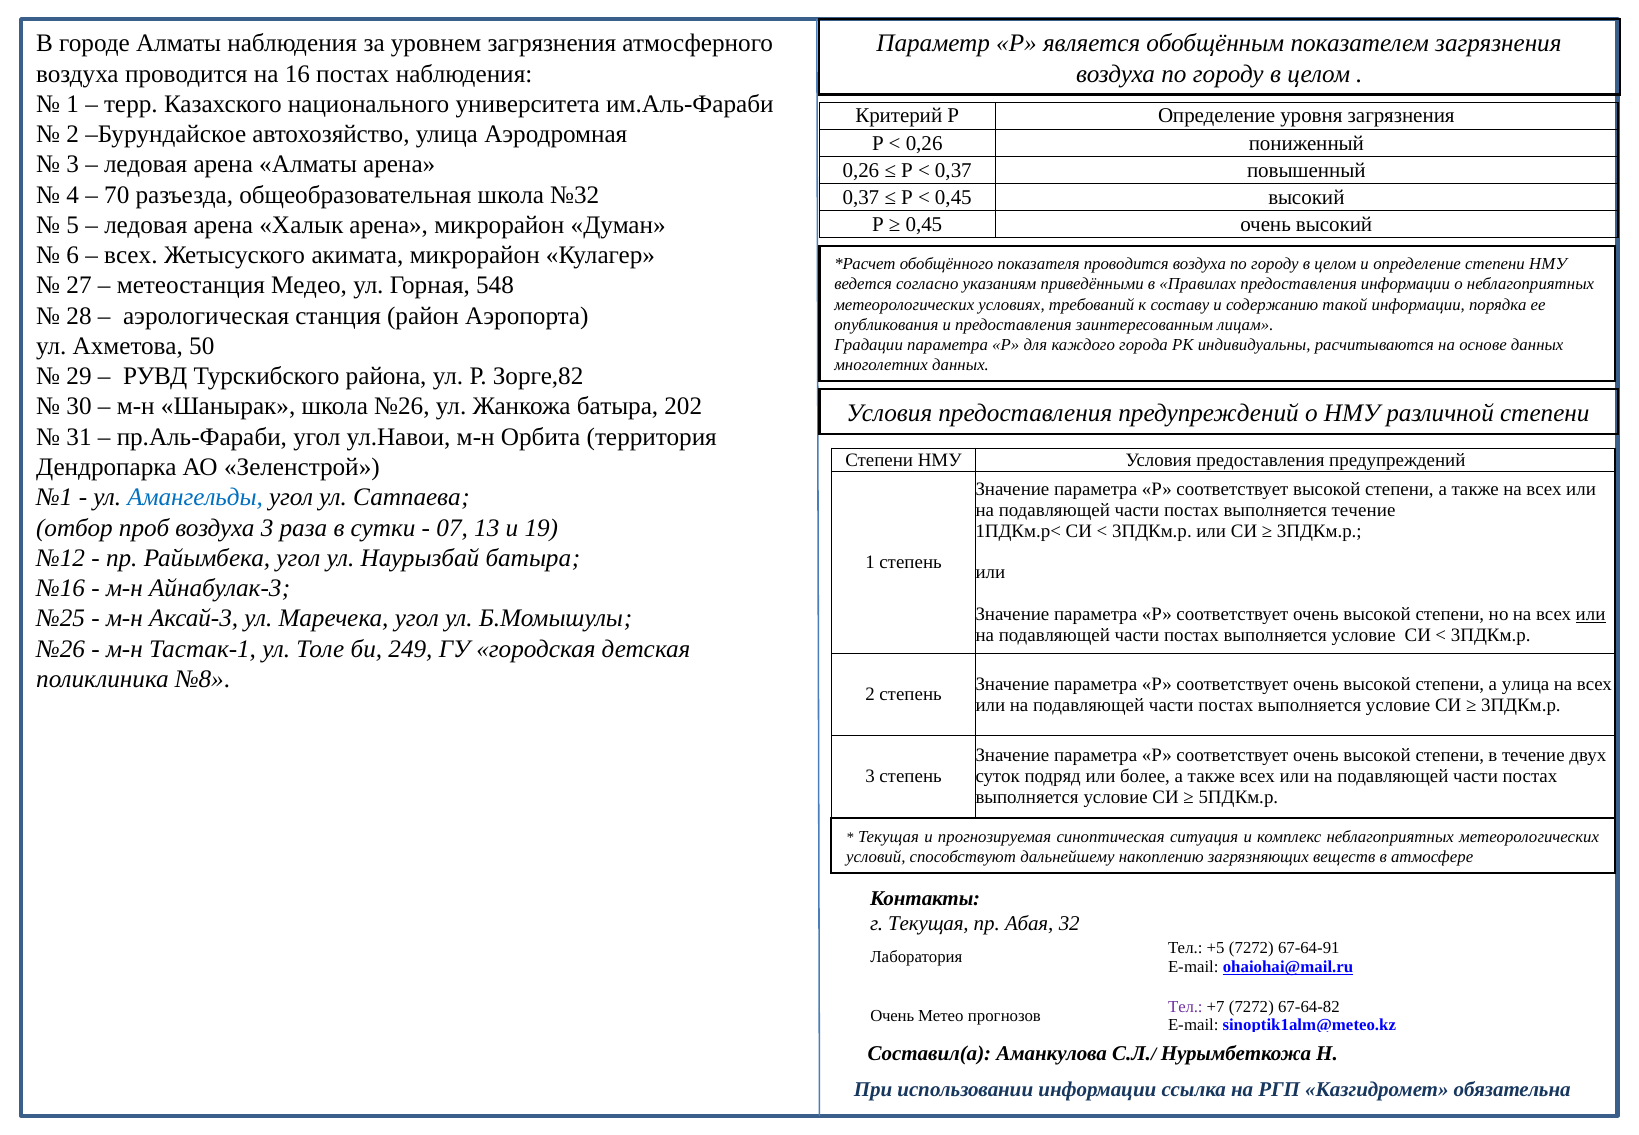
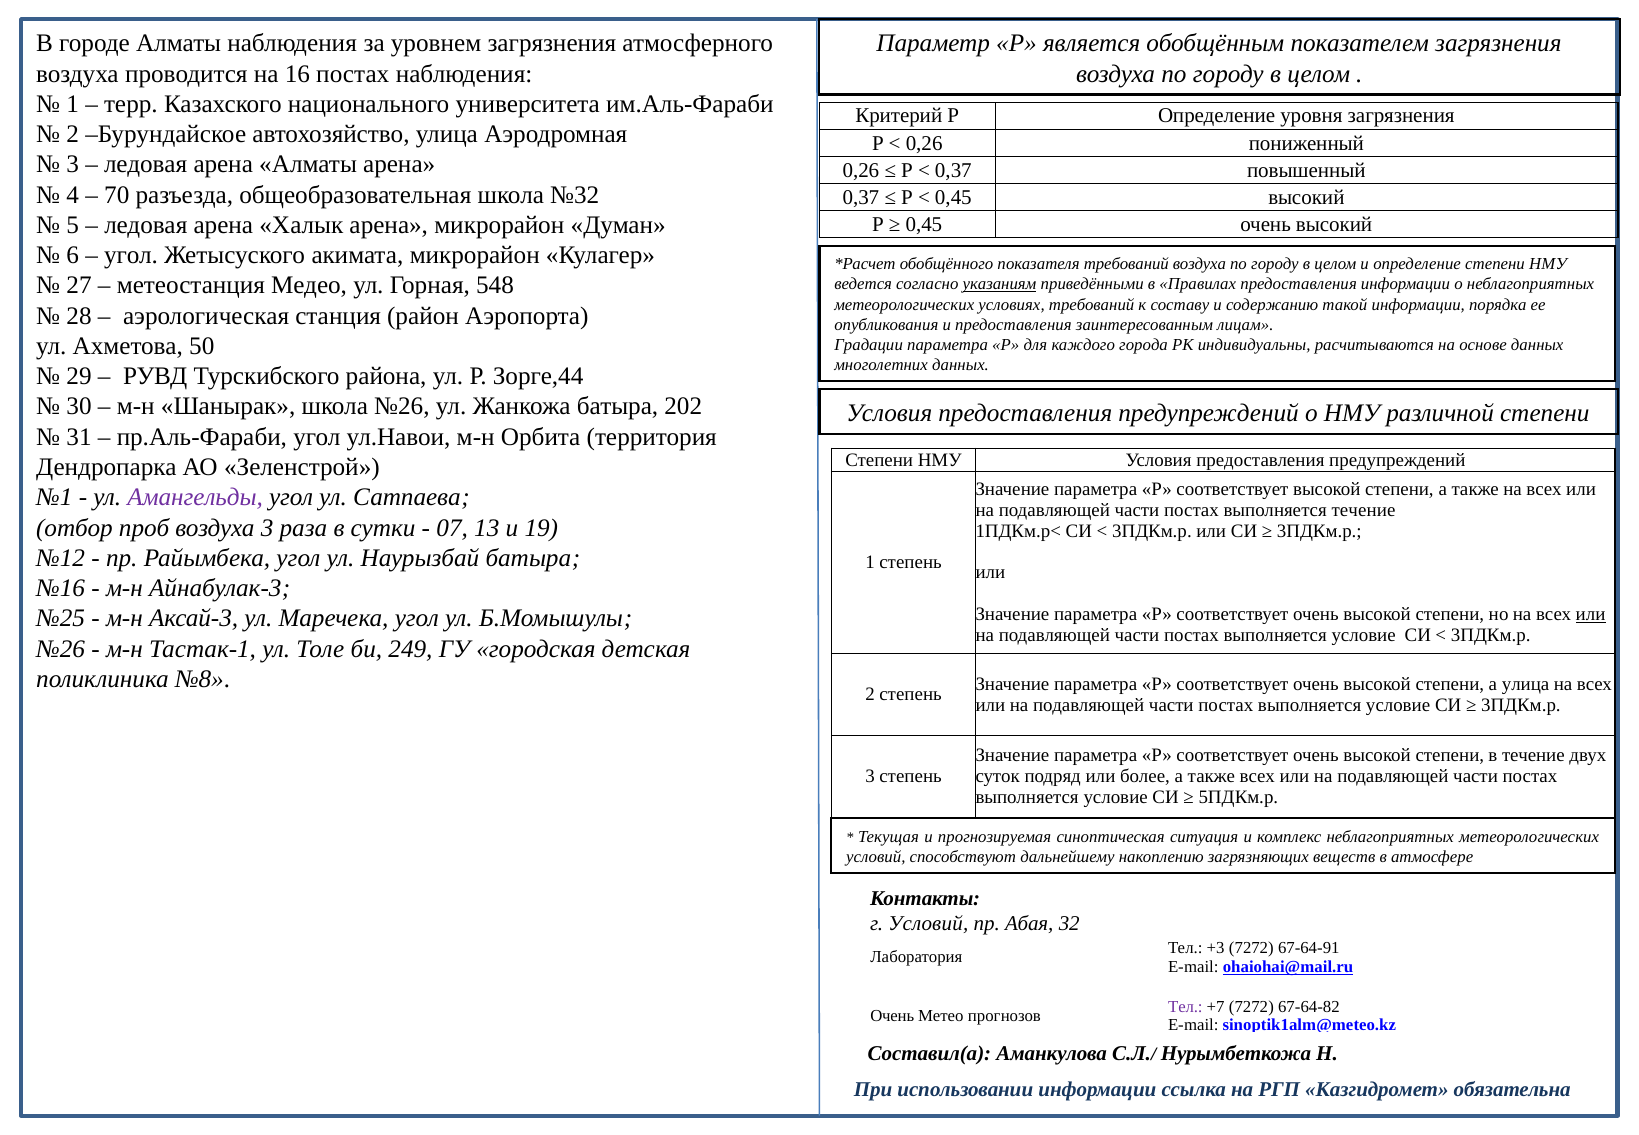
всех at (131, 255): всех -> угол
показателя проводится: проводится -> требований
указаниям underline: none -> present
Зорге,82: Зорге,82 -> Зорге,44
Амангельды colour: blue -> purple
г Текущая: Текущая -> Условий
+5: +5 -> +3
